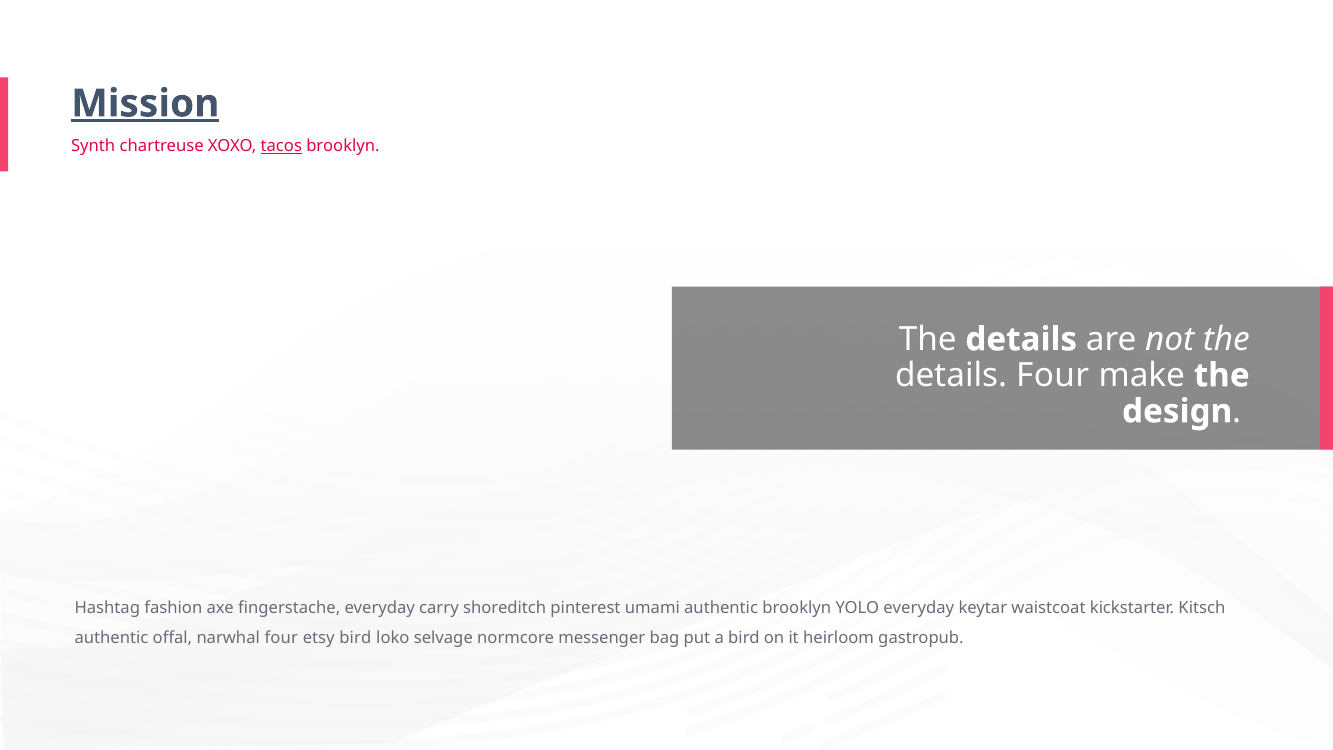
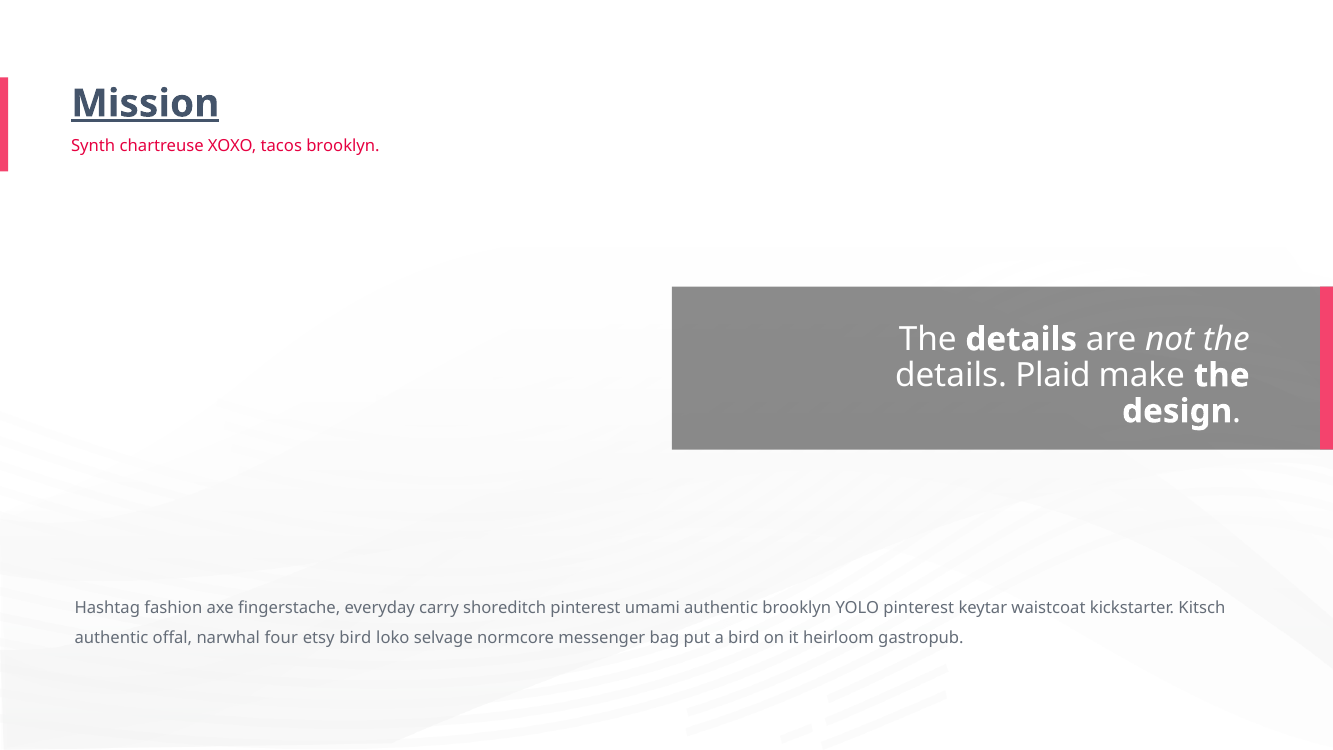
tacos underline: present -> none
details Four: Four -> Plaid
YOLO everyday: everyday -> pinterest
